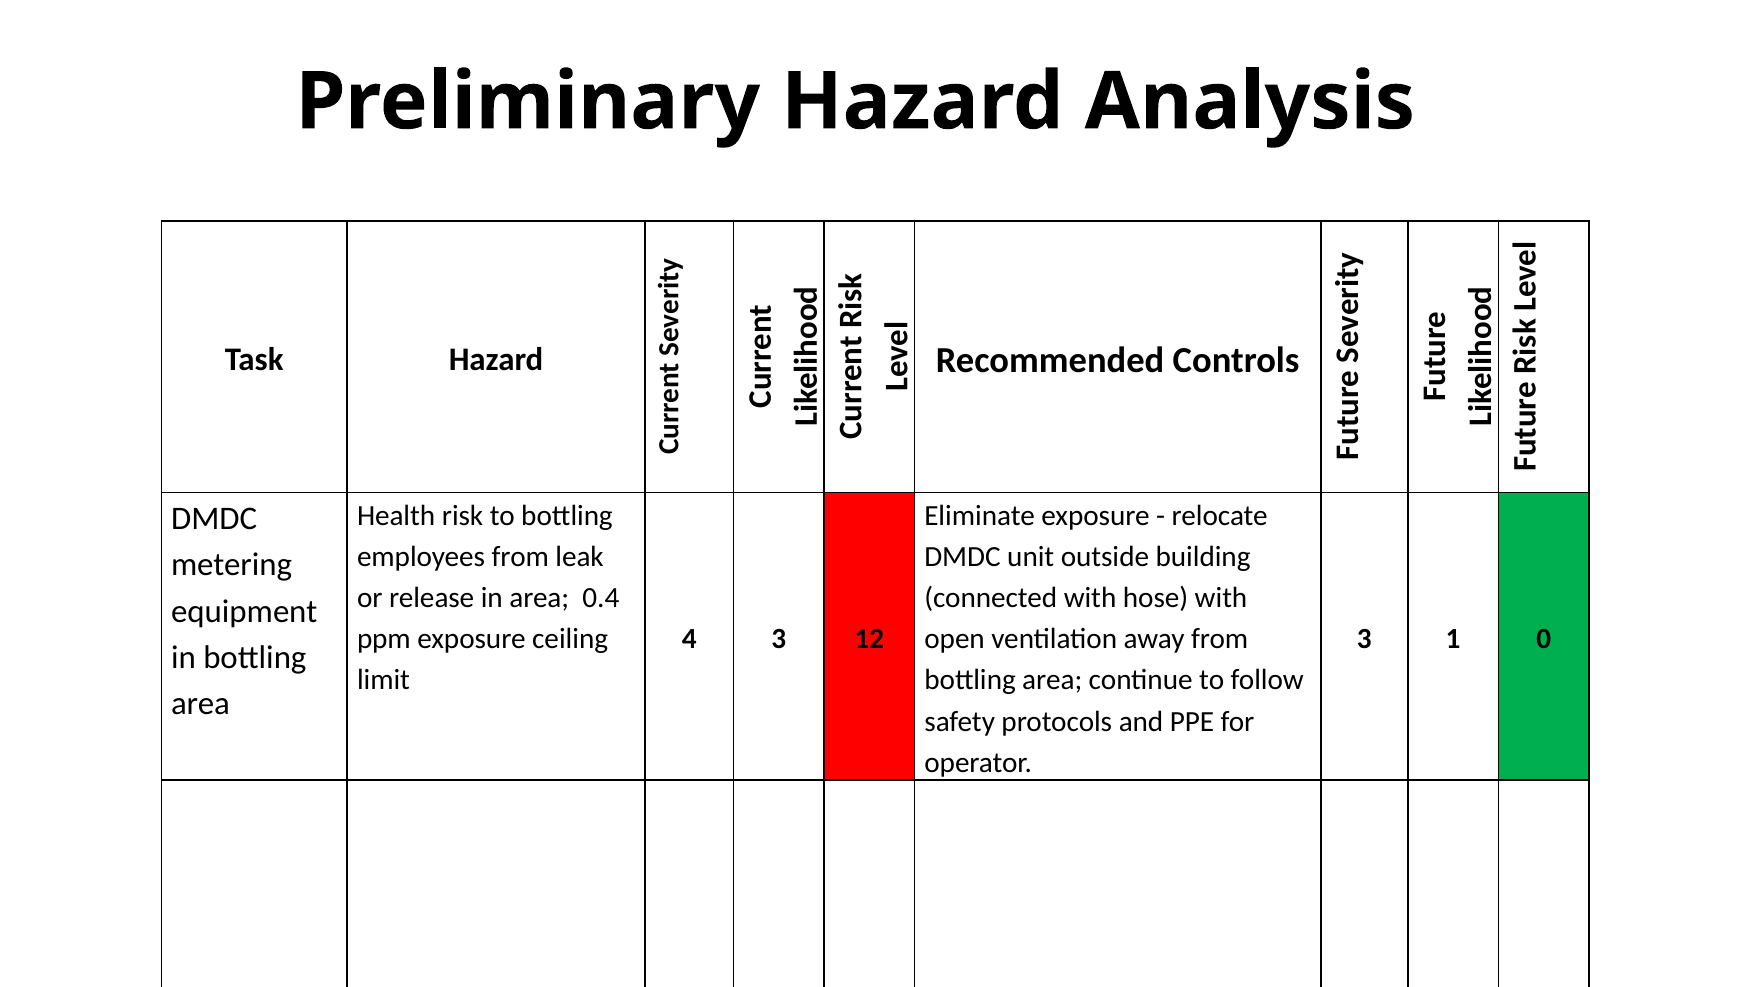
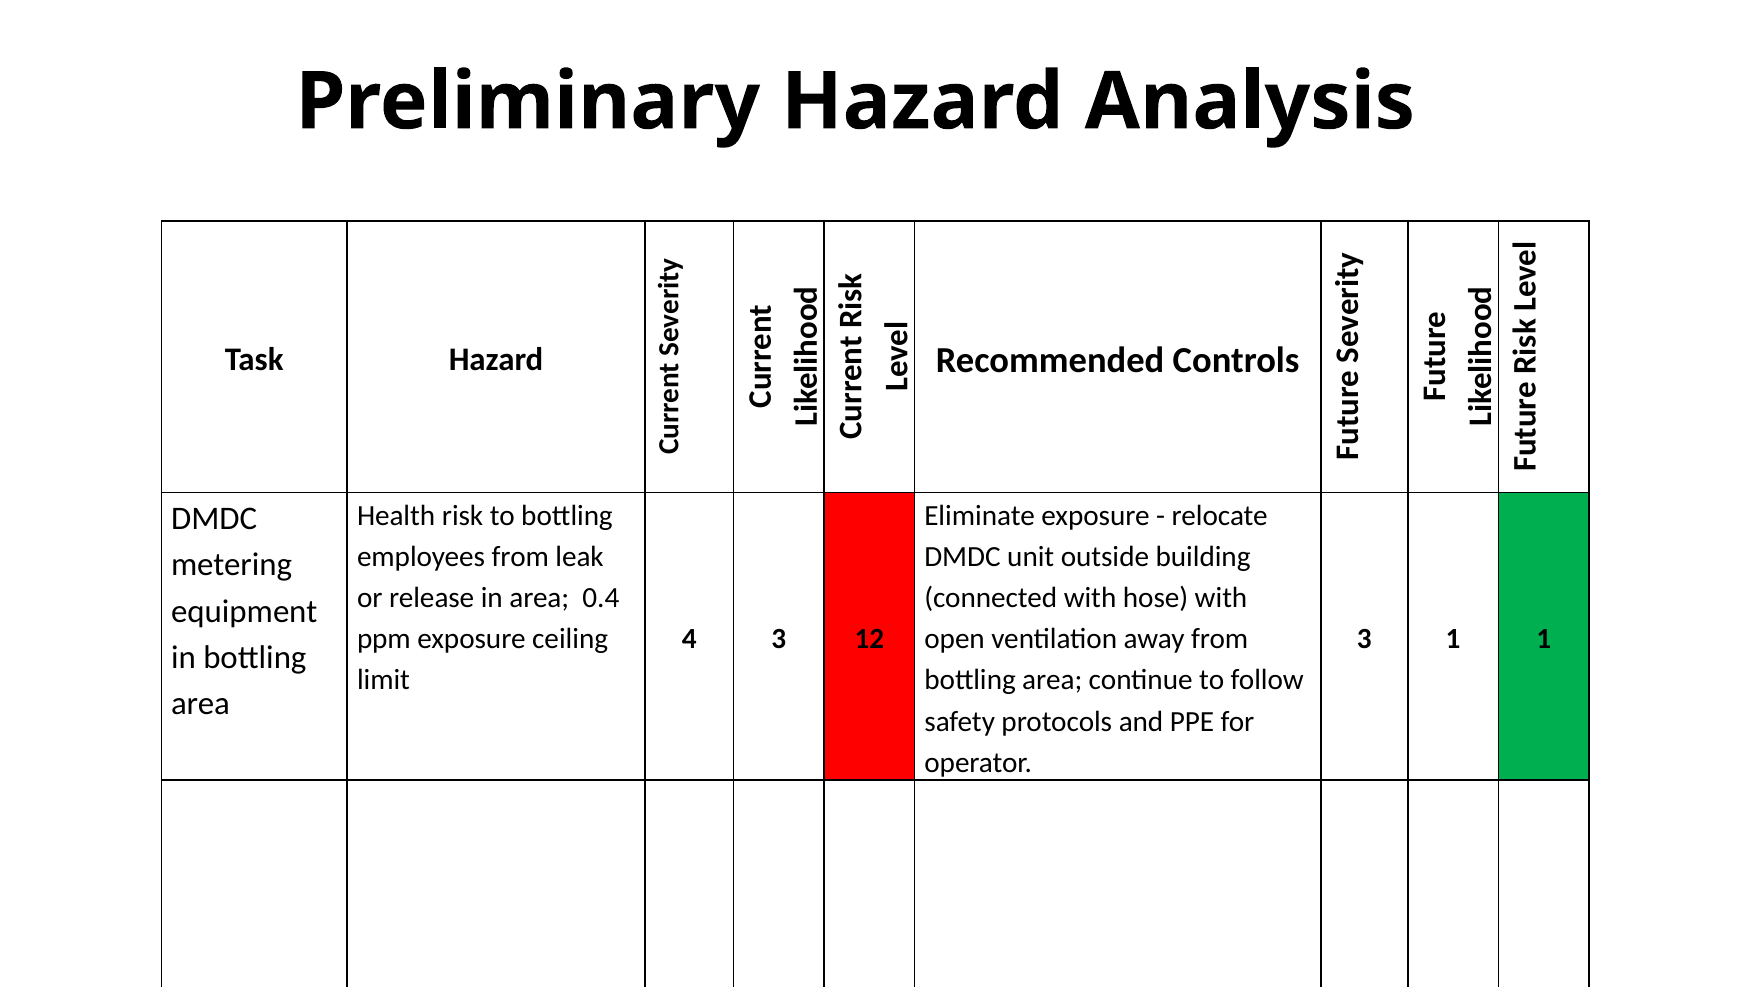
1 0: 0 -> 1
